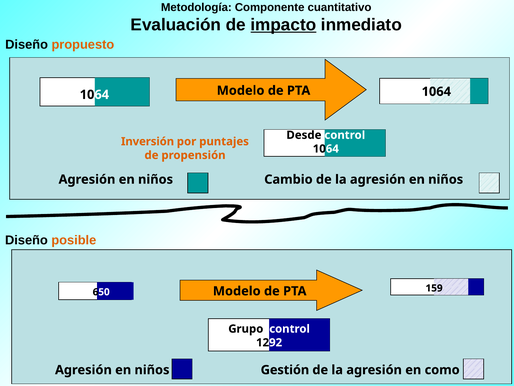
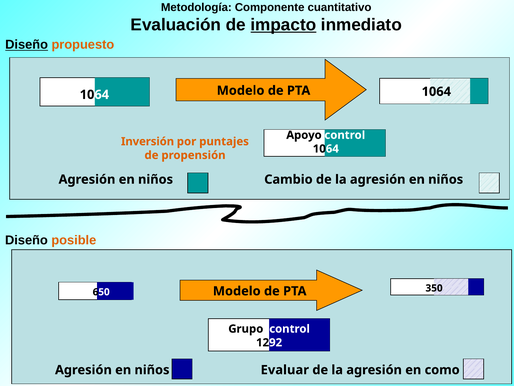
Diseño at (27, 45) underline: none -> present
Desde: Desde -> Apoyo
159: 159 -> 350
Gestión: Gestión -> Evaluar
